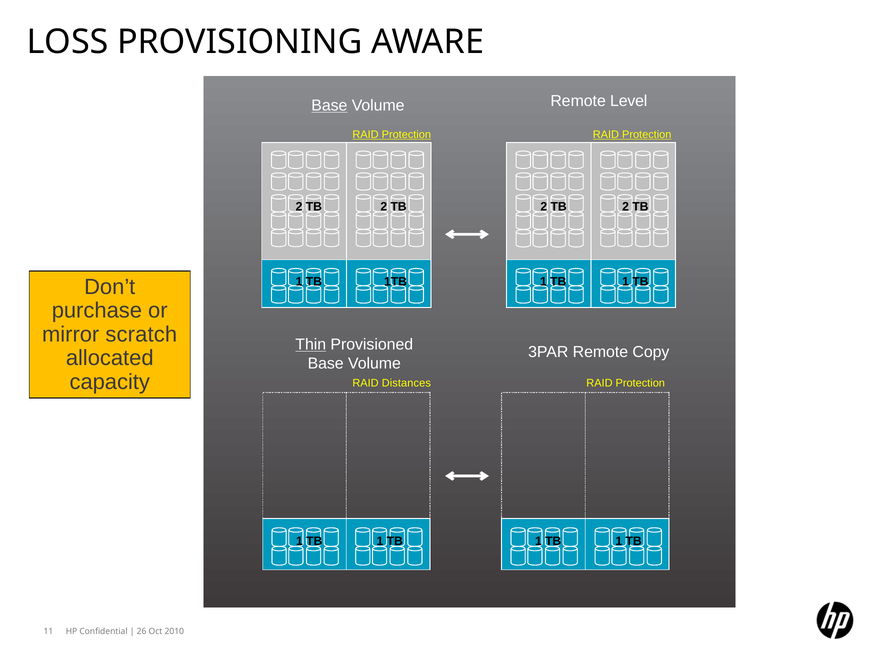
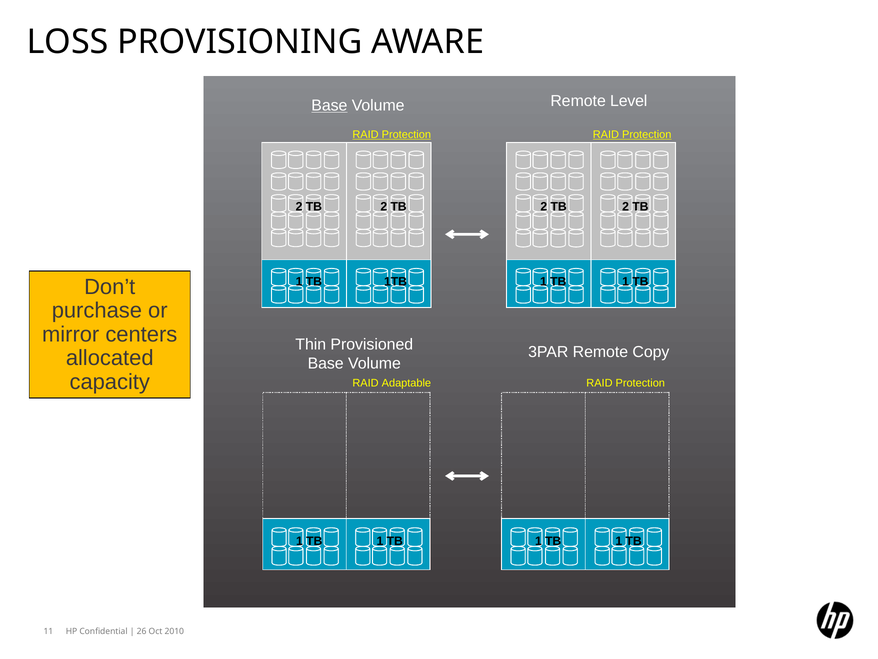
scratch: scratch -> centers
Thin underline: present -> none
Distances: Distances -> Adaptable
